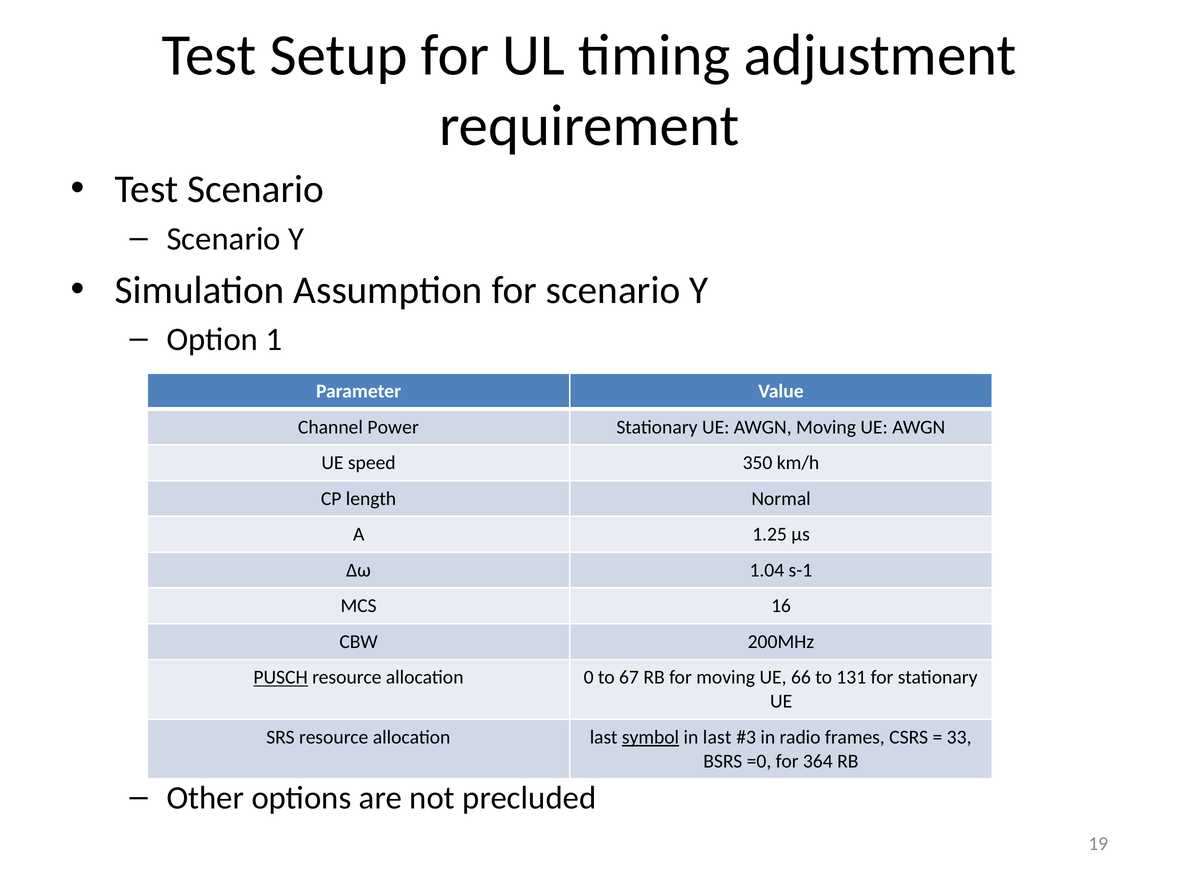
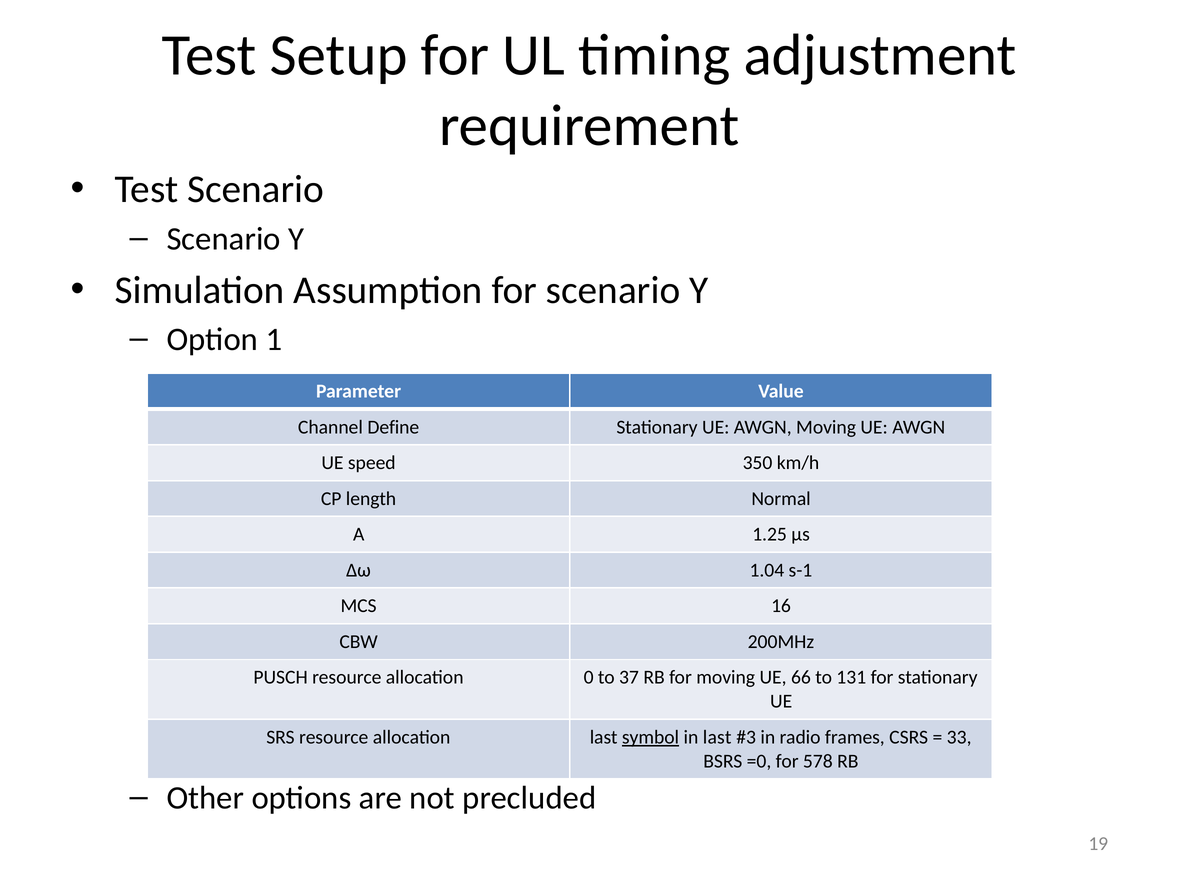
Power: Power -> Define
PUSCH underline: present -> none
67: 67 -> 37
364: 364 -> 578
